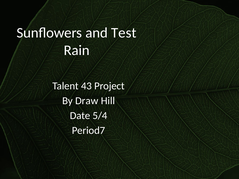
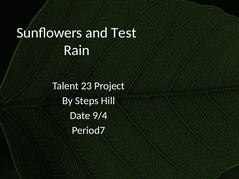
43: 43 -> 23
Draw: Draw -> Steps
5/4: 5/4 -> 9/4
